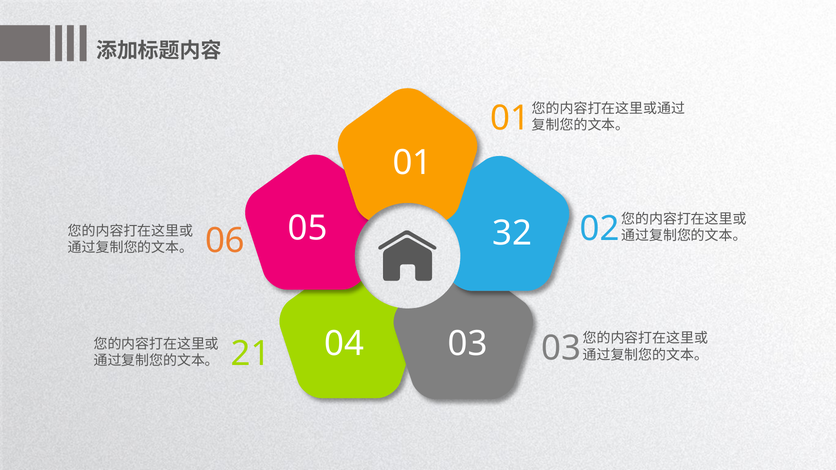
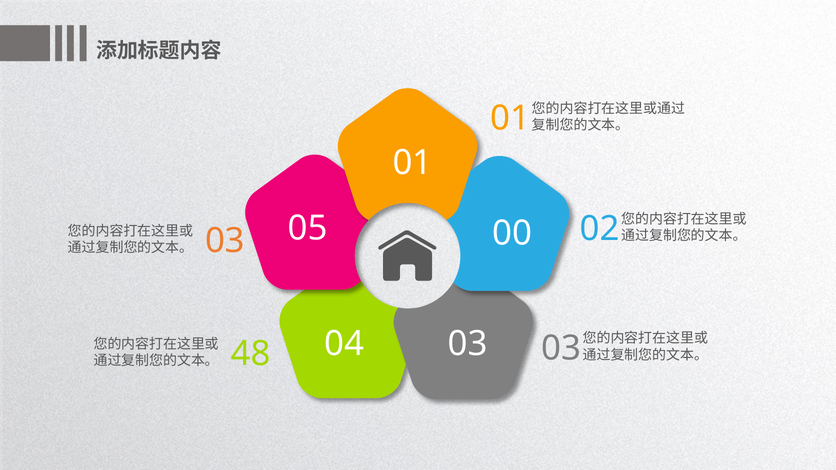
32: 32 -> 00
06 at (225, 241): 06 -> 03
21: 21 -> 48
